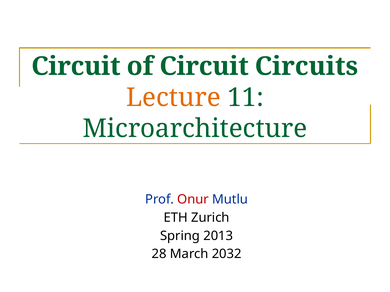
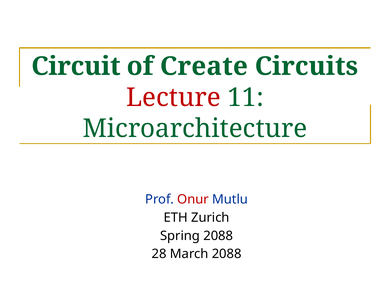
of Circuit: Circuit -> Create
Lecture colour: orange -> red
Spring 2013: 2013 -> 2088
March 2032: 2032 -> 2088
